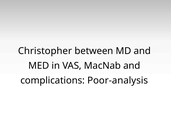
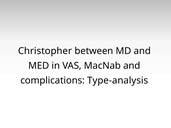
Poor-analysis: Poor-analysis -> Type-analysis
